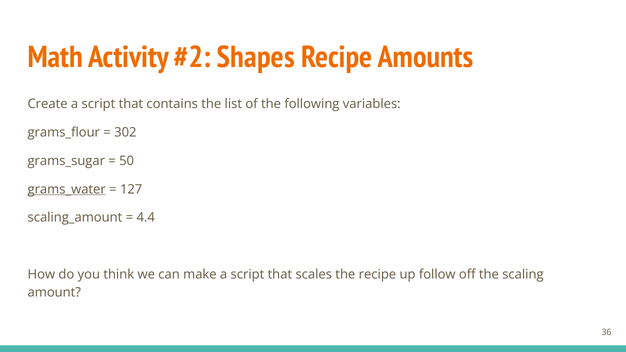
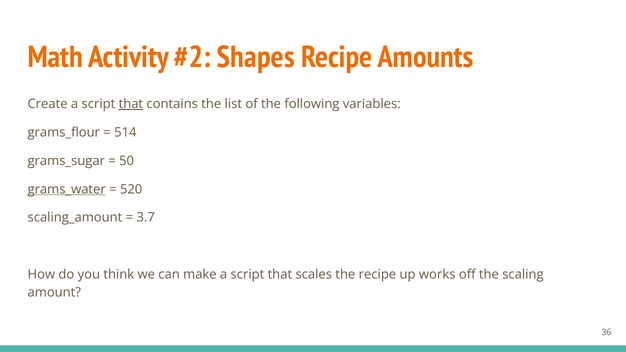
that at (131, 104) underline: none -> present
302: 302 -> 514
127: 127 -> 520
4.4: 4.4 -> 3.7
follow: follow -> works
